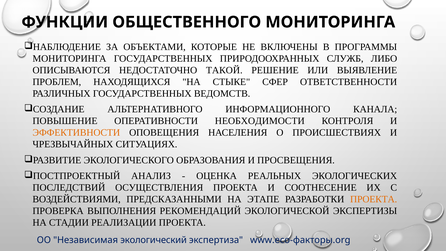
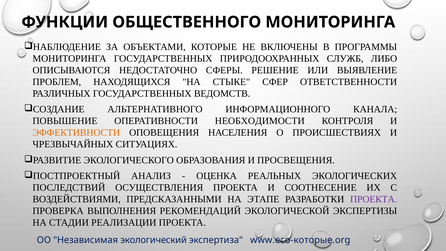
ТАКОЙ: ТАКОЙ -> СФЕРЫ
ПРОЕКТА at (374, 199) colour: orange -> purple
www.eco-факторы.org: www.eco-факторы.org -> www.eco-которые.org
